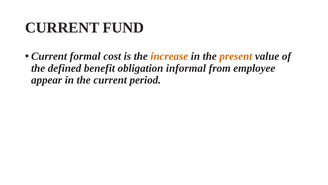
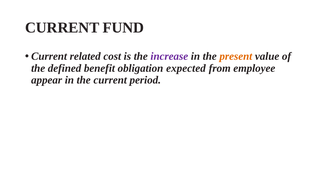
formal: formal -> related
increase colour: orange -> purple
informal: informal -> expected
